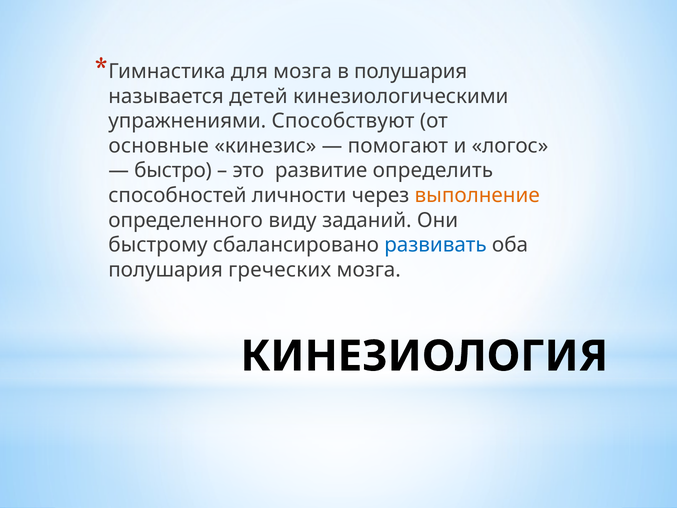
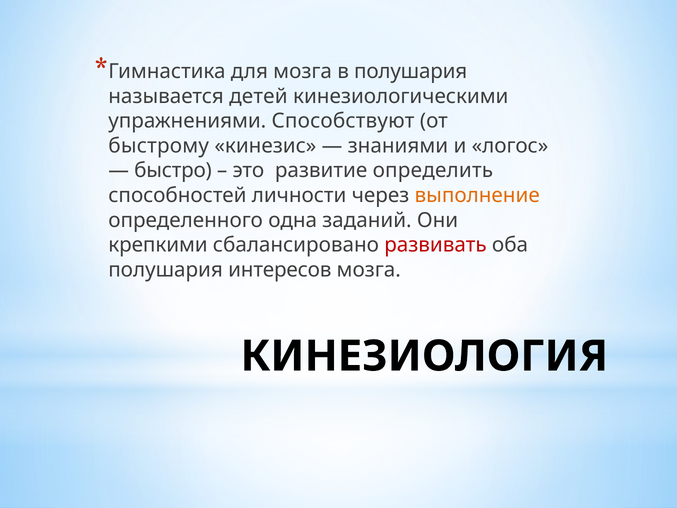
основные: основные -> быстрому
помогают: помогают -> знаниями
виду: виду -> одна
быстрому: быстрому -> крепкими
развивать colour: blue -> red
греческих: греческих -> интересов
